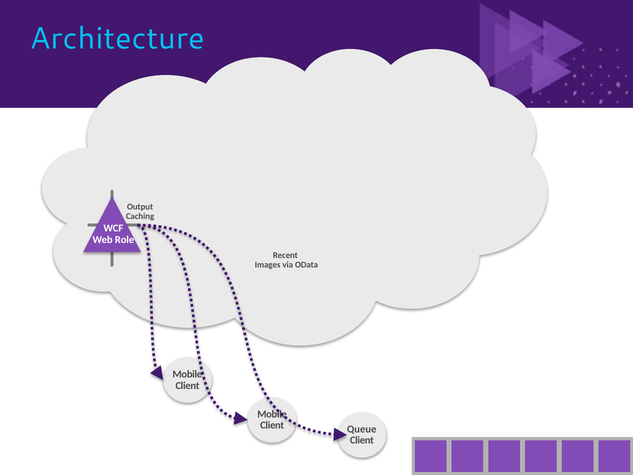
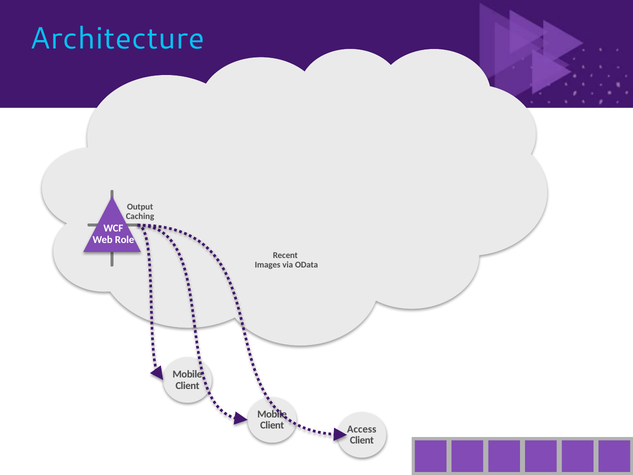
Queue: Queue -> Access
